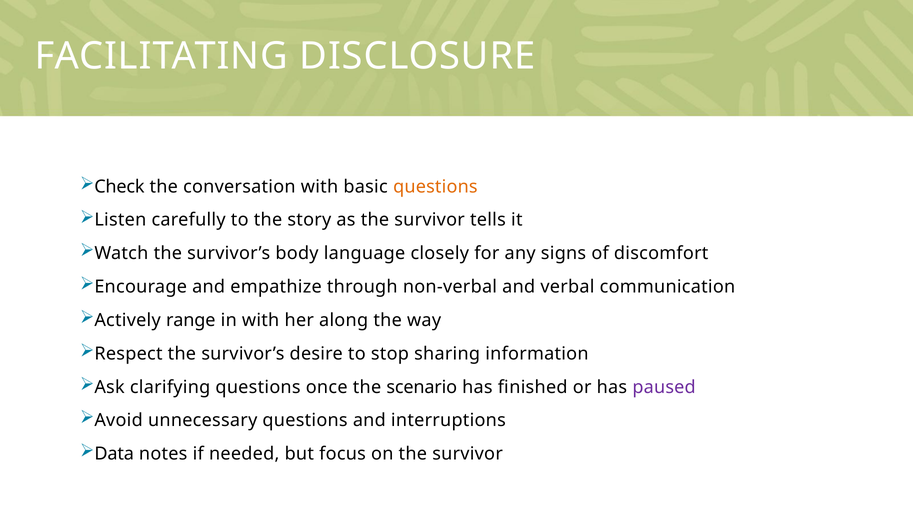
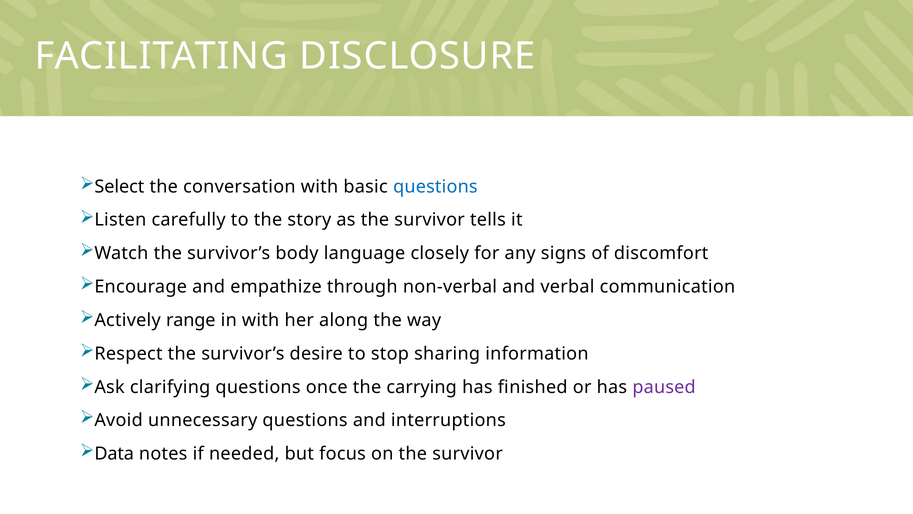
Check: Check -> Select
questions at (435, 186) colour: orange -> blue
scenario: scenario -> carrying
